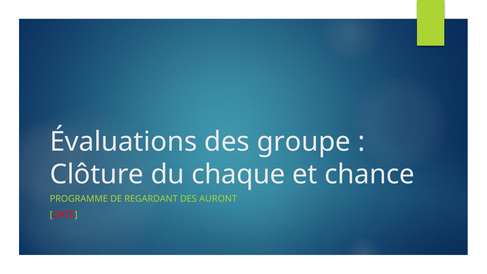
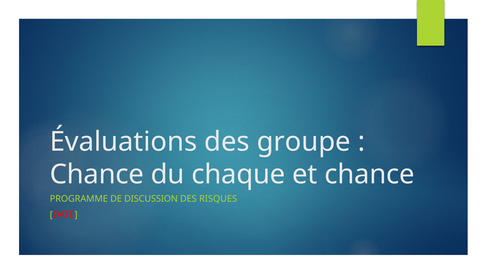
Clôture at (97, 174): Clôture -> Chance
REGARDANT: REGARDANT -> DISCUSSION
AURONT: AURONT -> RISQUES
